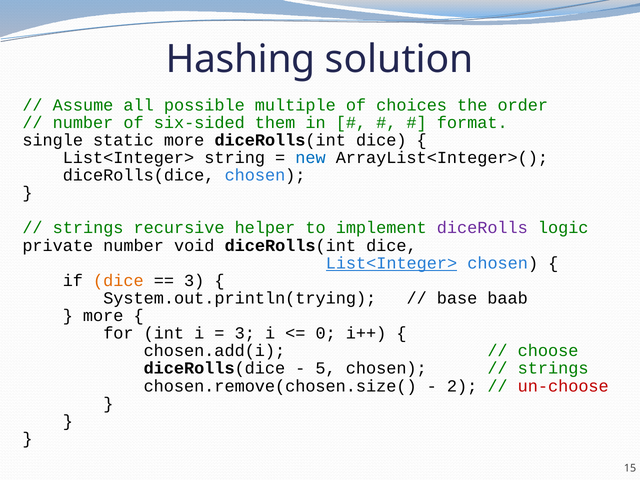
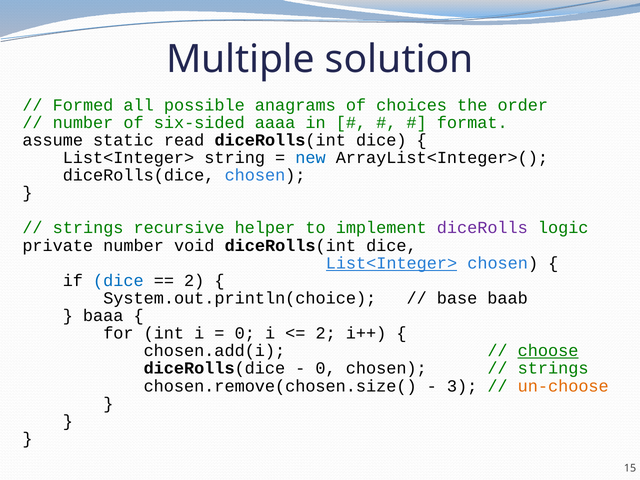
Hashing: Hashing -> Multiple
Assume: Assume -> Formed
multiple: multiple -> anagrams
them: them -> aaaa
single: single -> assume
static more: more -> read
dice at (118, 281) colour: orange -> blue
3 at (194, 281): 3 -> 2
System.out.println(trying: System.out.println(trying -> System.out.println(choice
more at (103, 316): more -> baaa
3 at (245, 333): 3 -> 0
0 at (326, 333): 0 -> 2
choose underline: none -> present
5 at (326, 368): 5 -> 0
2: 2 -> 3
un-choose colour: red -> orange
